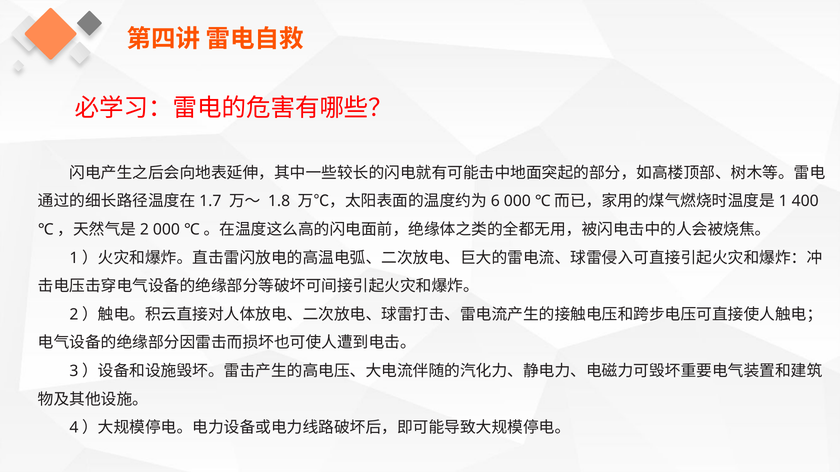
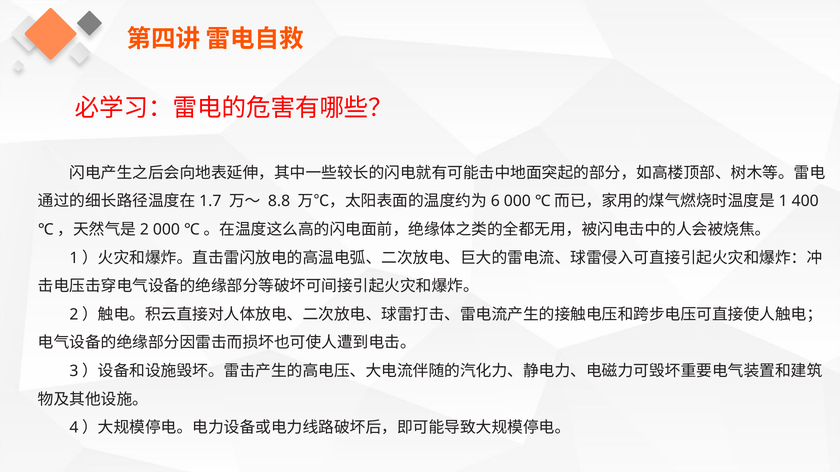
1.8: 1.8 -> 8.8
